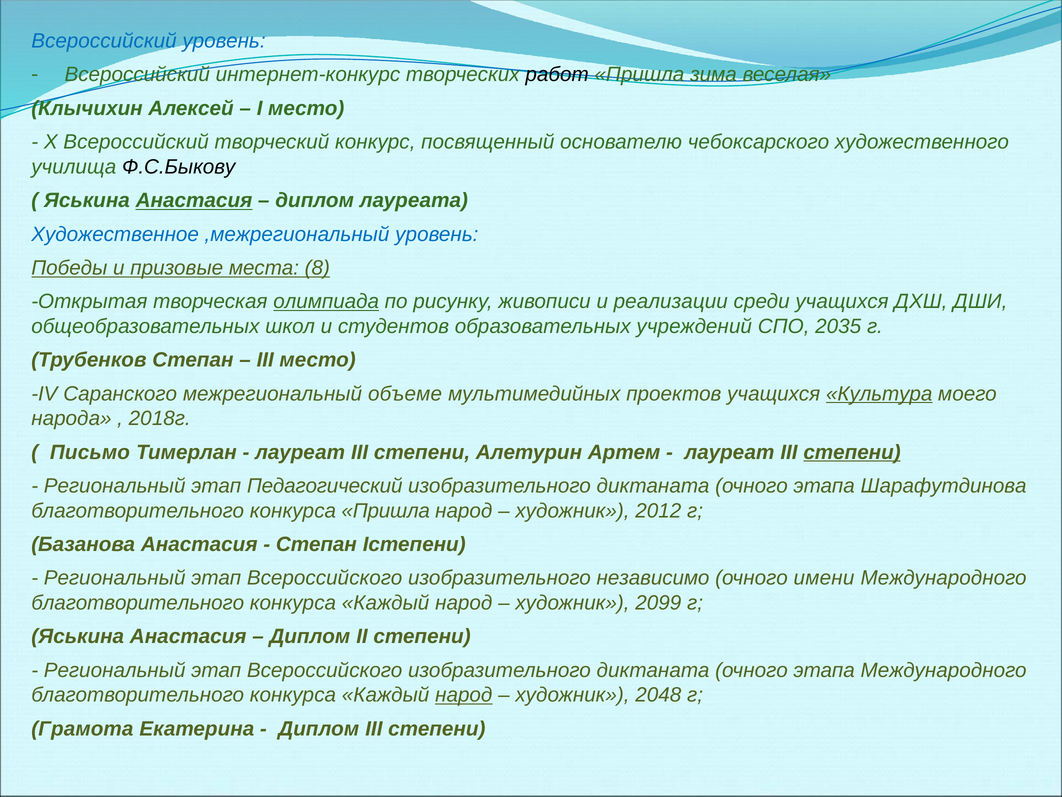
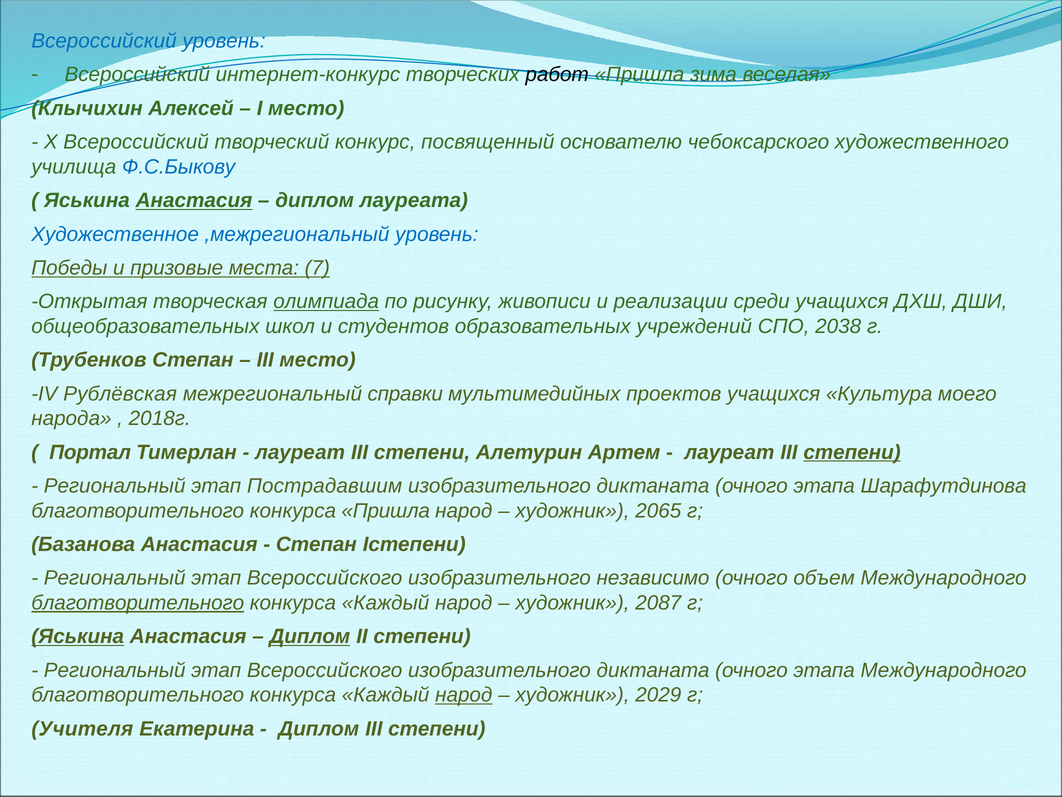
Ф.С.Быкову colour: black -> blue
8: 8 -> 7
2035: 2035 -> 2038
Саранского: Саранского -> Рублёвская
объеме: объеме -> справки
Культура underline: present -> none
Письмо: Письмо -> Портал
Педагогический: Педагогический -> Пострадавшим
2012: 2012 -> 2065
имени: имени -> объем
благотворительного at (138, 602) underline: none -> present
2099: 2099 -> 2087
Яськина at (78, 636) underline: none -> present
Диплом at (310, 636) underline: none -> present
2048: 2048 -> 2029
Грамота: Грамота -> Учителя
